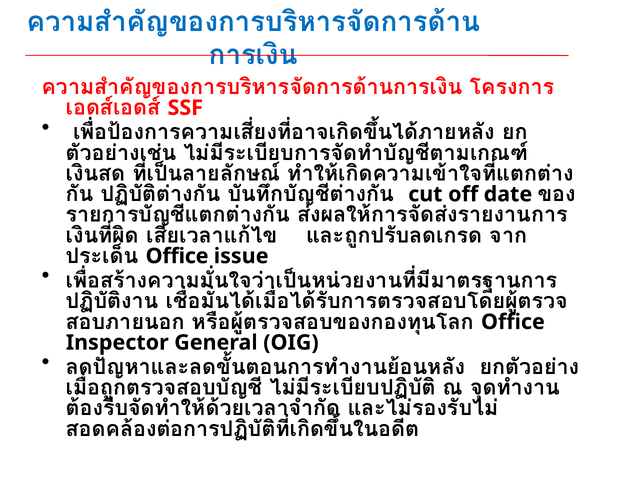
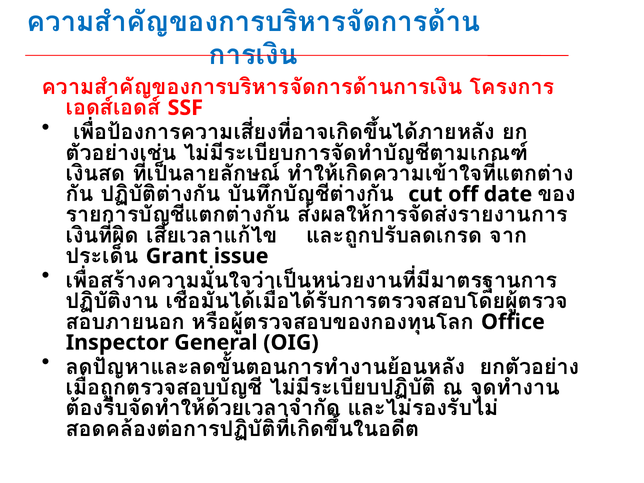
Office at (177, 256): Office -> Grant
